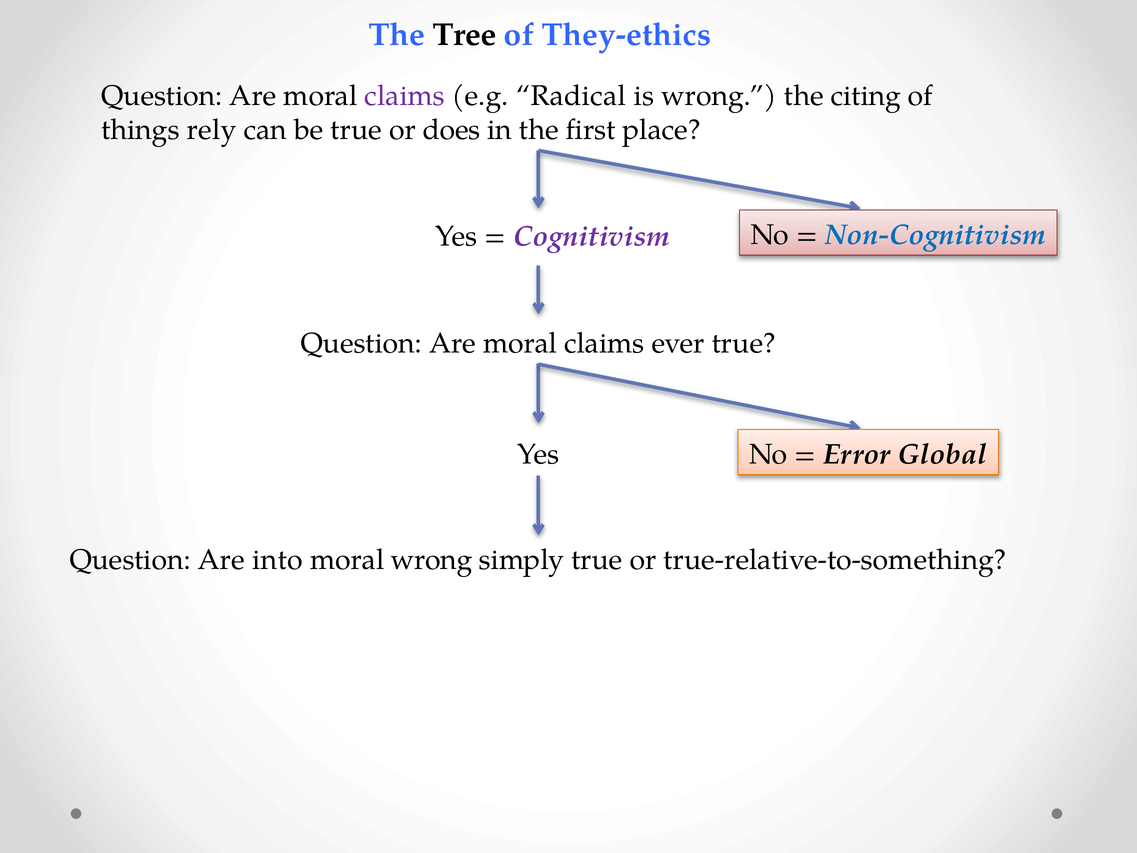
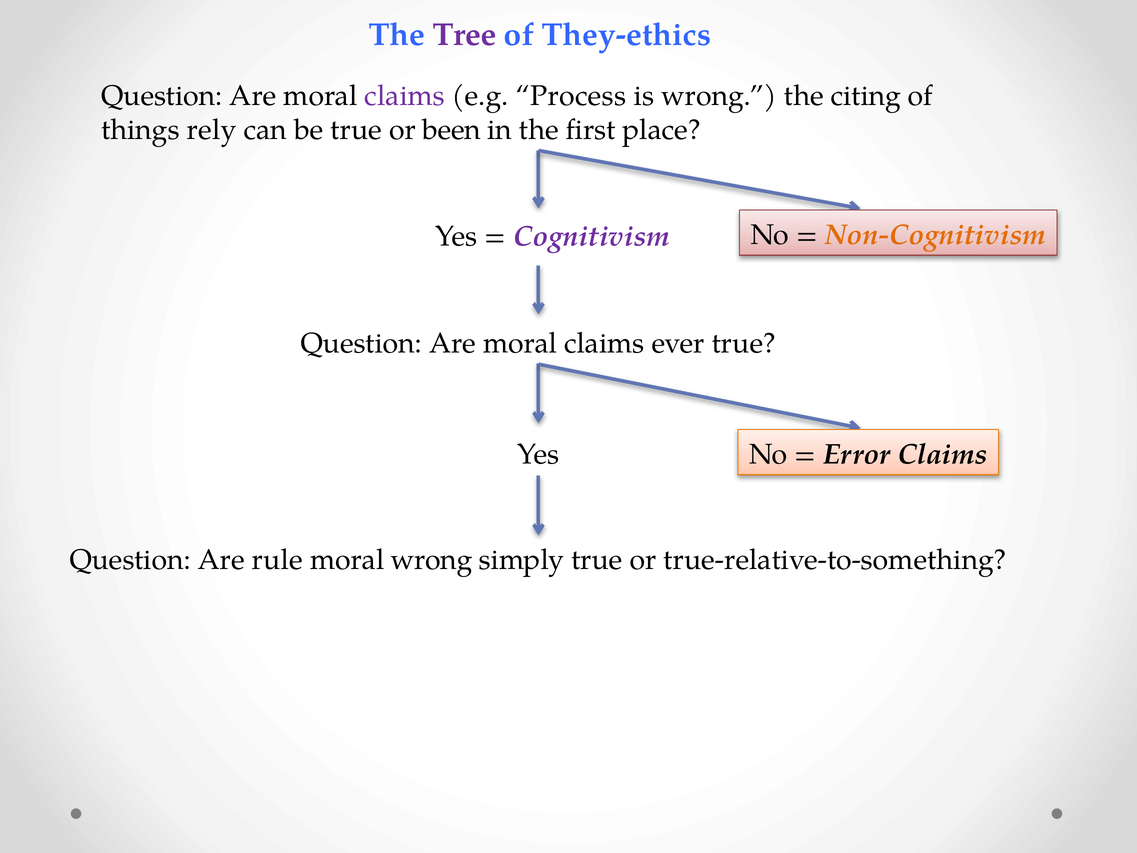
Tree colour: black -> purple
Radical: Radical -> Process
does: does -> been
Non-Cognitivism colour: blue -> orange
Error Global: Global -> Claims
into: into -> rule
